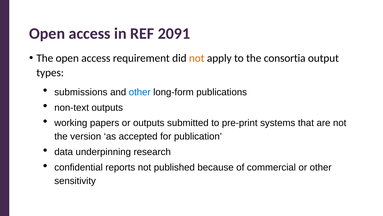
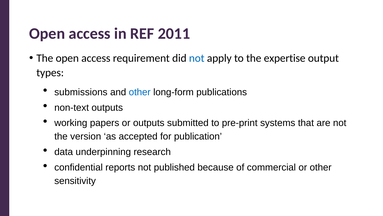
2091: 2091 -> 2011
not at (197, 58) colour: orange -> blue
consortia: consortia -> expertise
